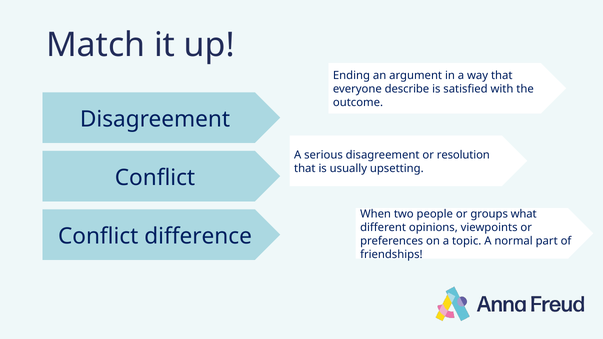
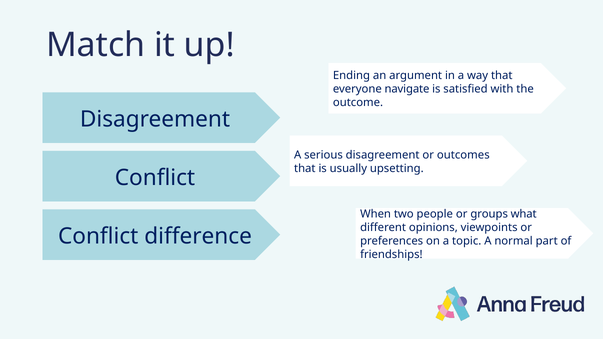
describe: describe -> navigate
resolution: resolution -> outcomes
